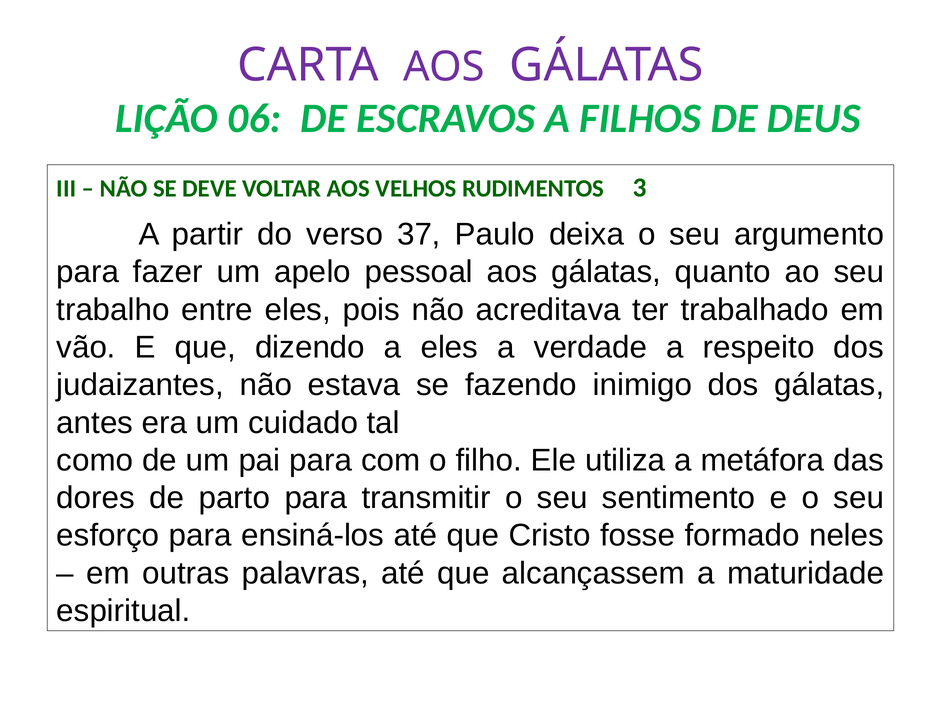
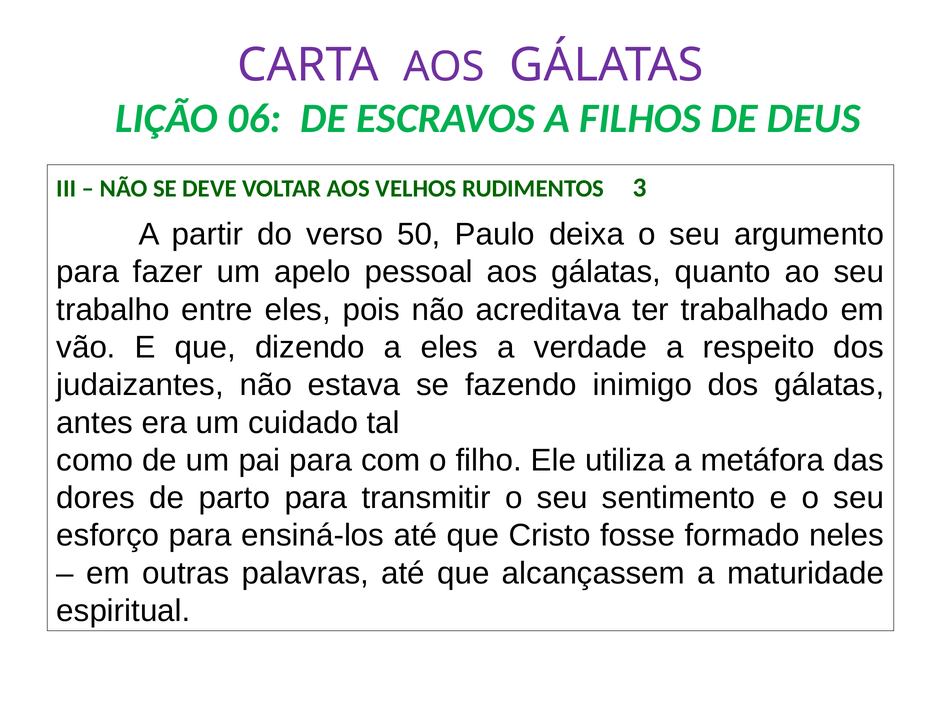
37: 37 -> 50
